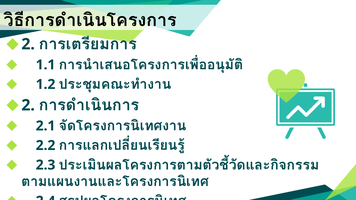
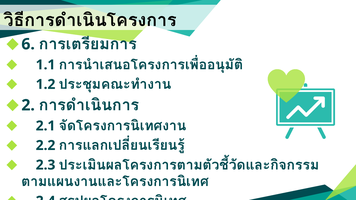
2 at (28, 44): 2 -> 6
